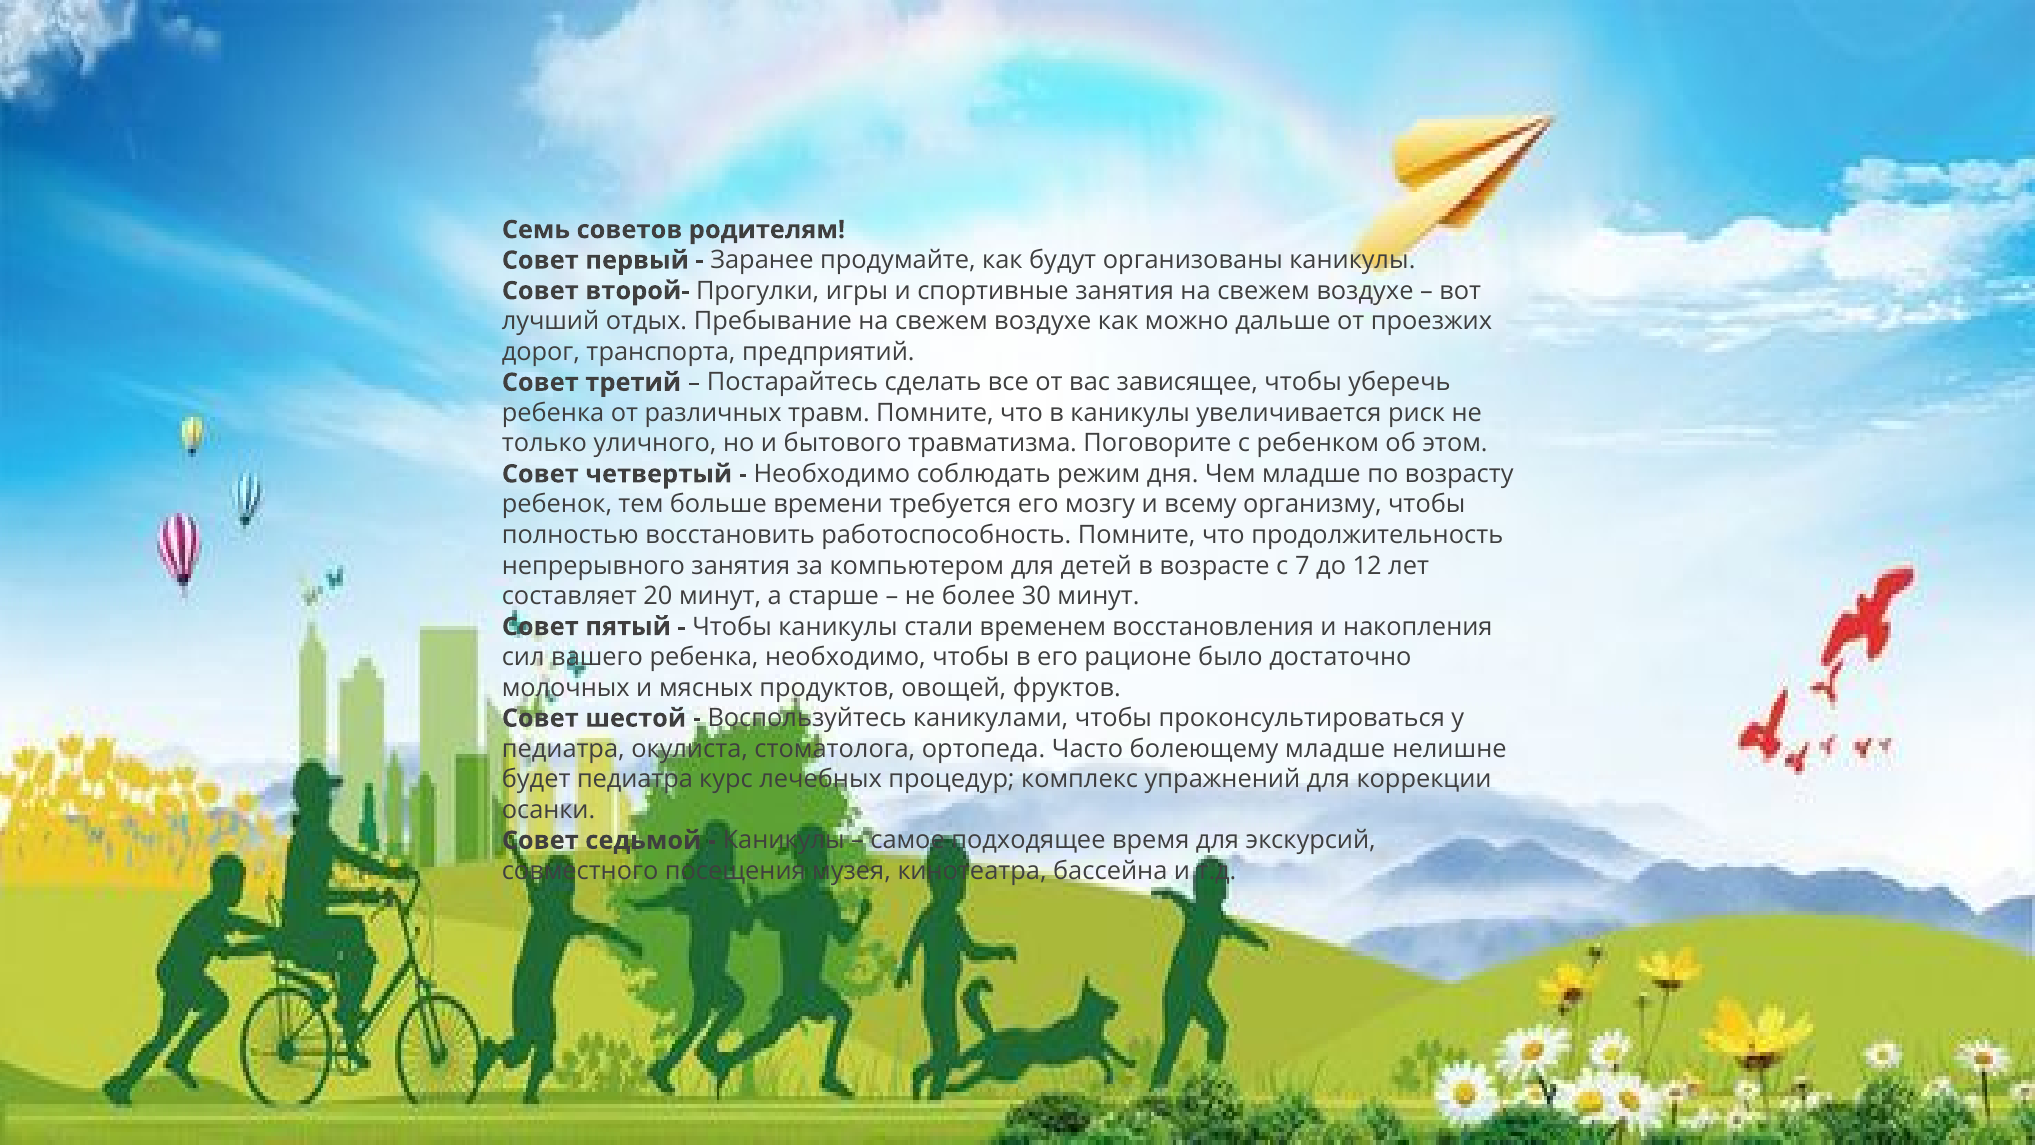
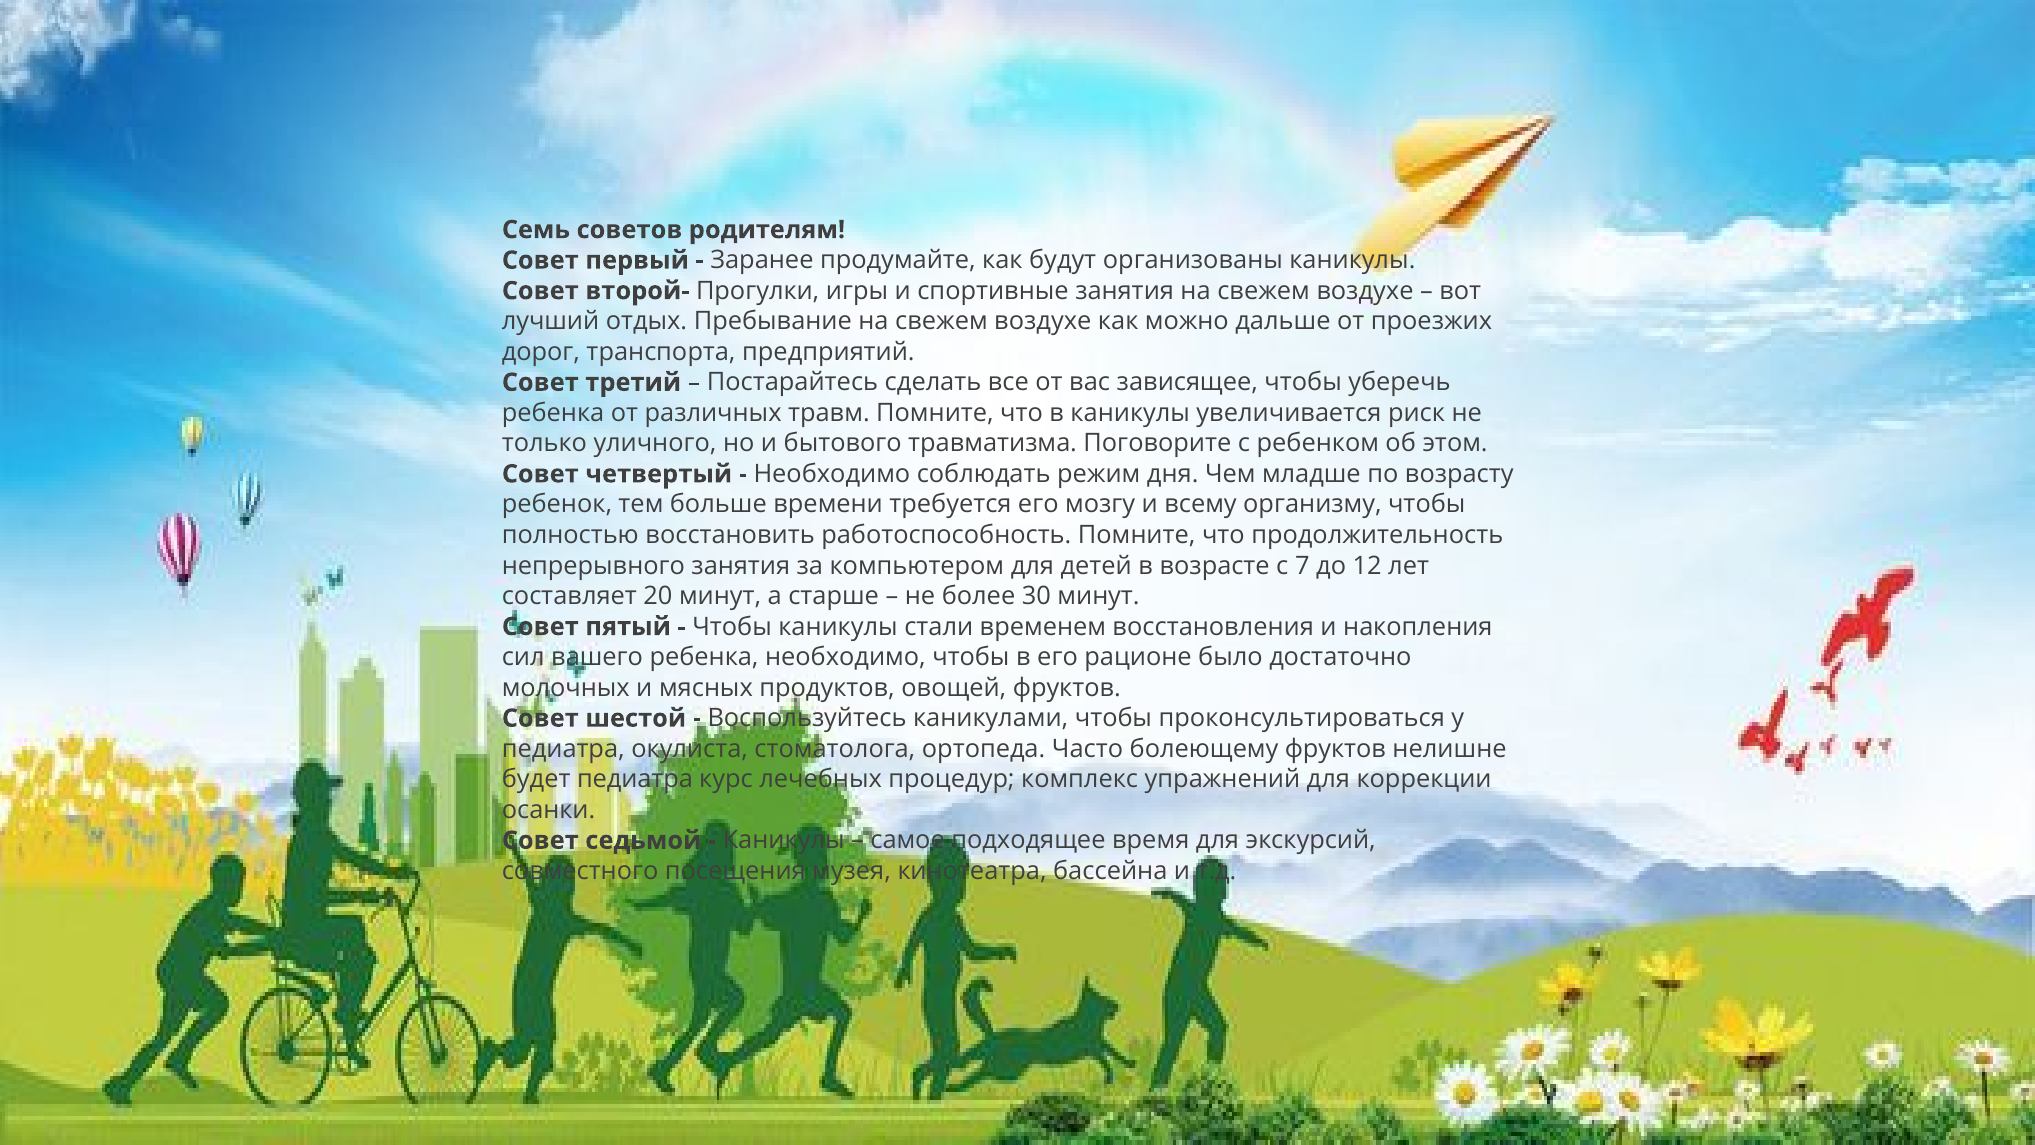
болеющему младше: младше -> фруктов
